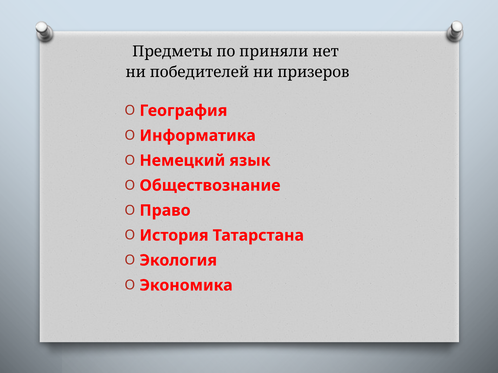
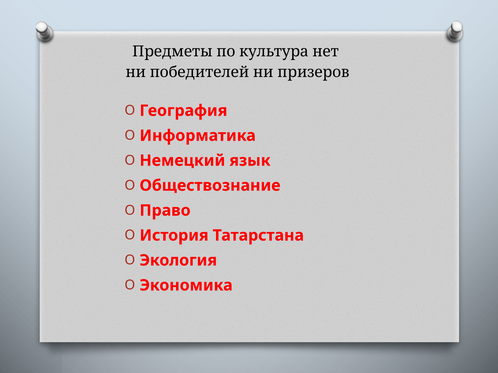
приняли: приняли -> культура
